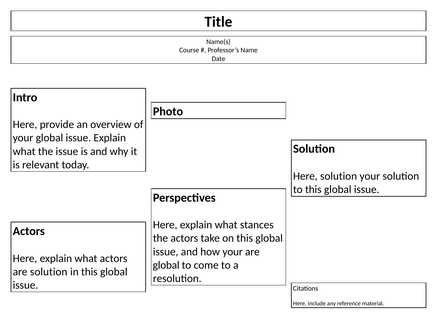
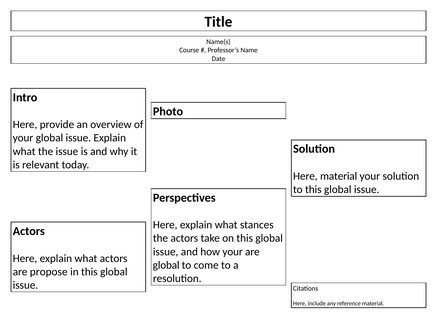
Here solution: solution -> material
are solution: solution -> propose
